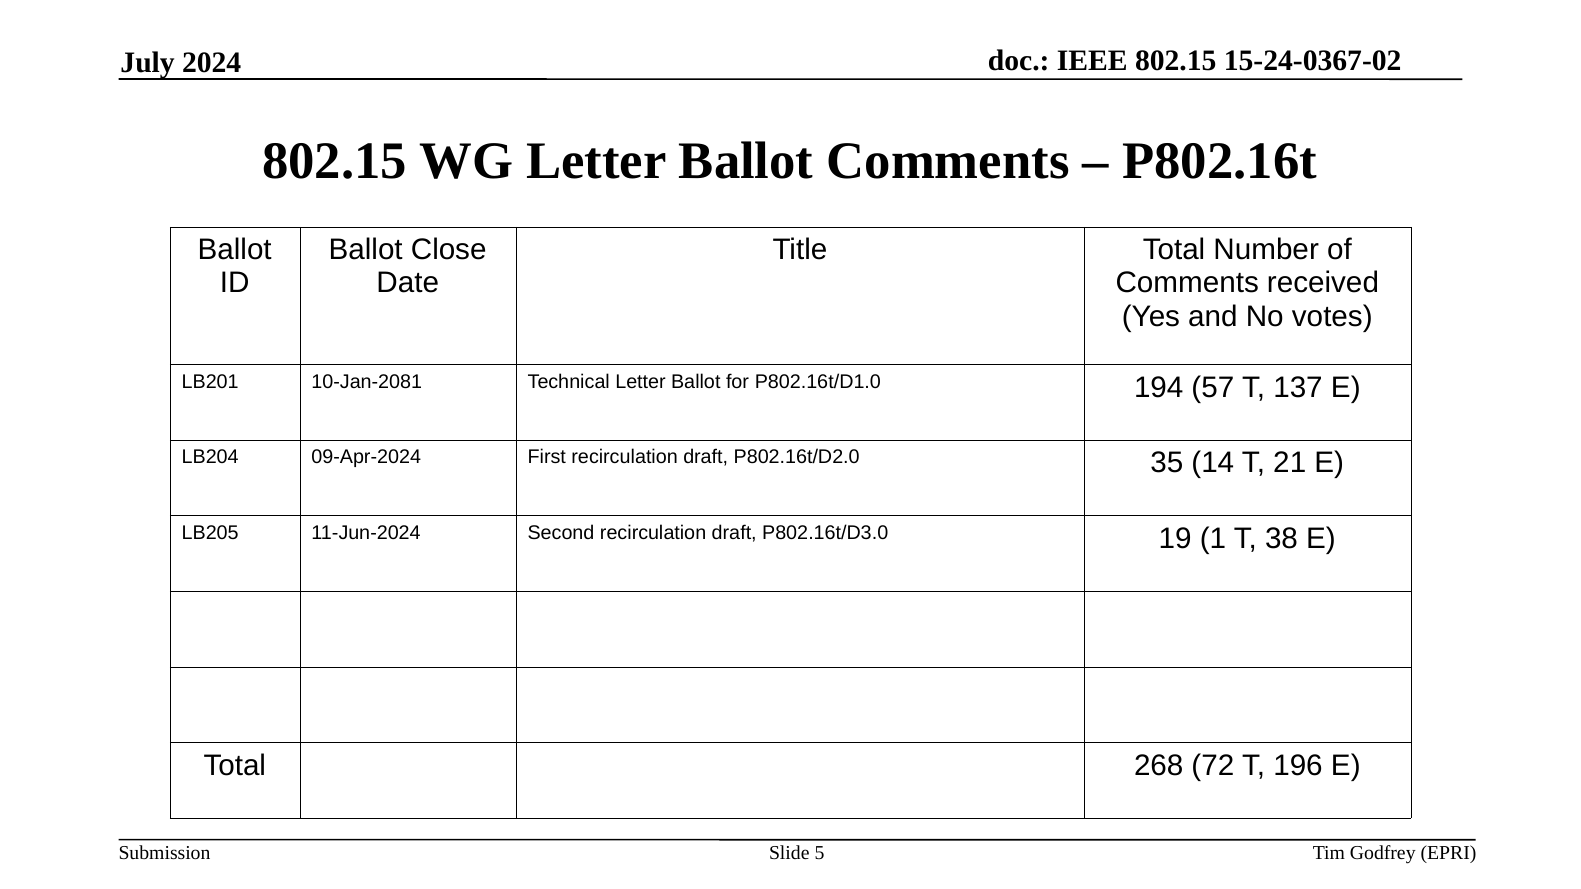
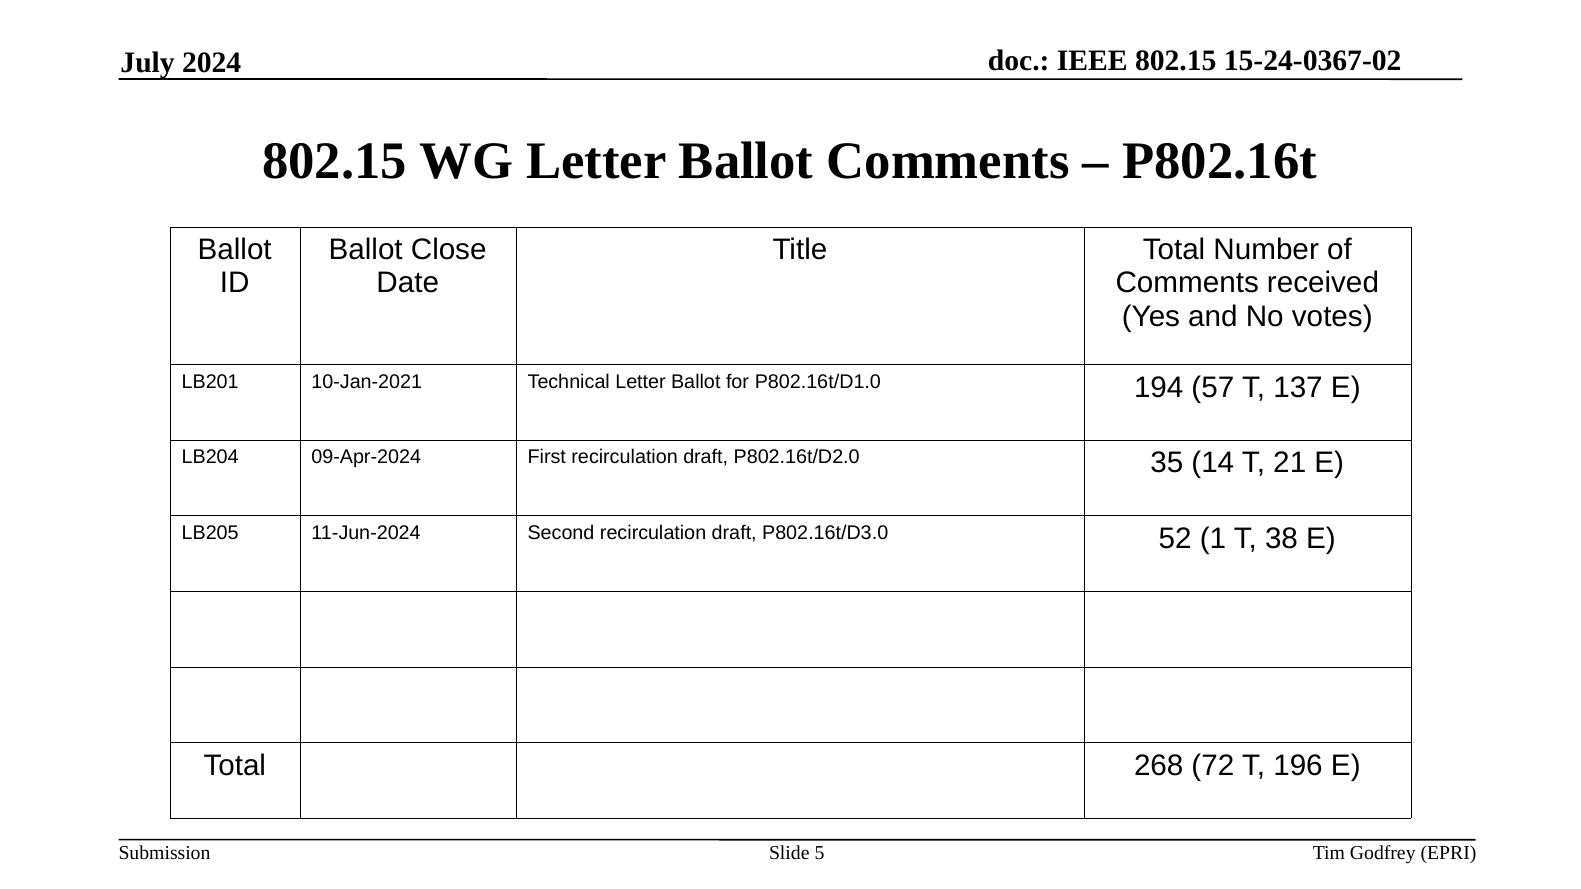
10-Jan-2081: 10-Jan-2081 -> 10-Jan-2021
19: 19 -> 52
